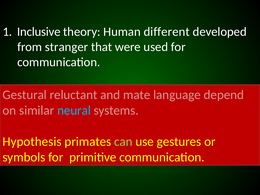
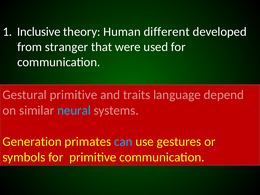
Gestural reluctant: reluctant -> primitive
mate: mate -> traits
Hypothesis: Hypothesis -> Generation
can colour: light green -> light blue
